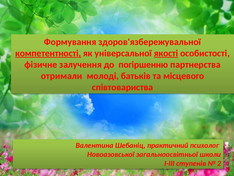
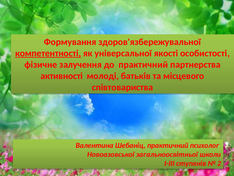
якості underline: present -> none
до погіршенню: погіршенню -> практичний
отримали: отримали -> активності
